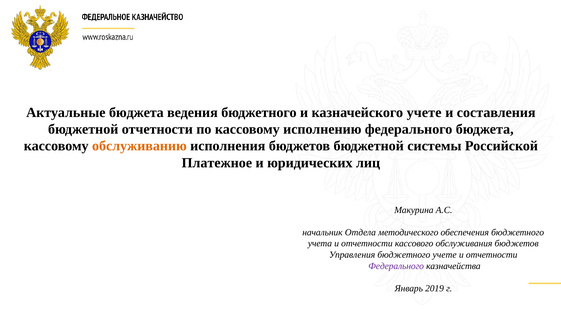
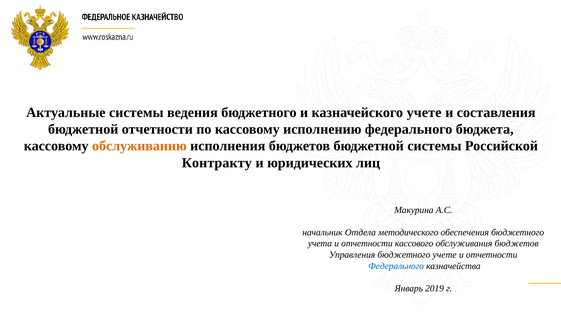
Актуальные бюджета: бюджета -> системы
Платежное: Платежное -> Контракту
Федерального at (396, 266) colour: purple -> blue
